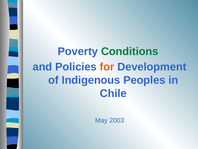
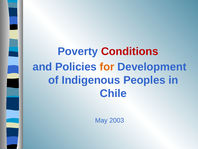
Conditions colour: green -> red
